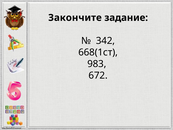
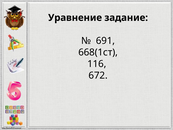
Закончите: Закончите -> Уравнение
342: 342 -> 691
983: 983 -> 116
